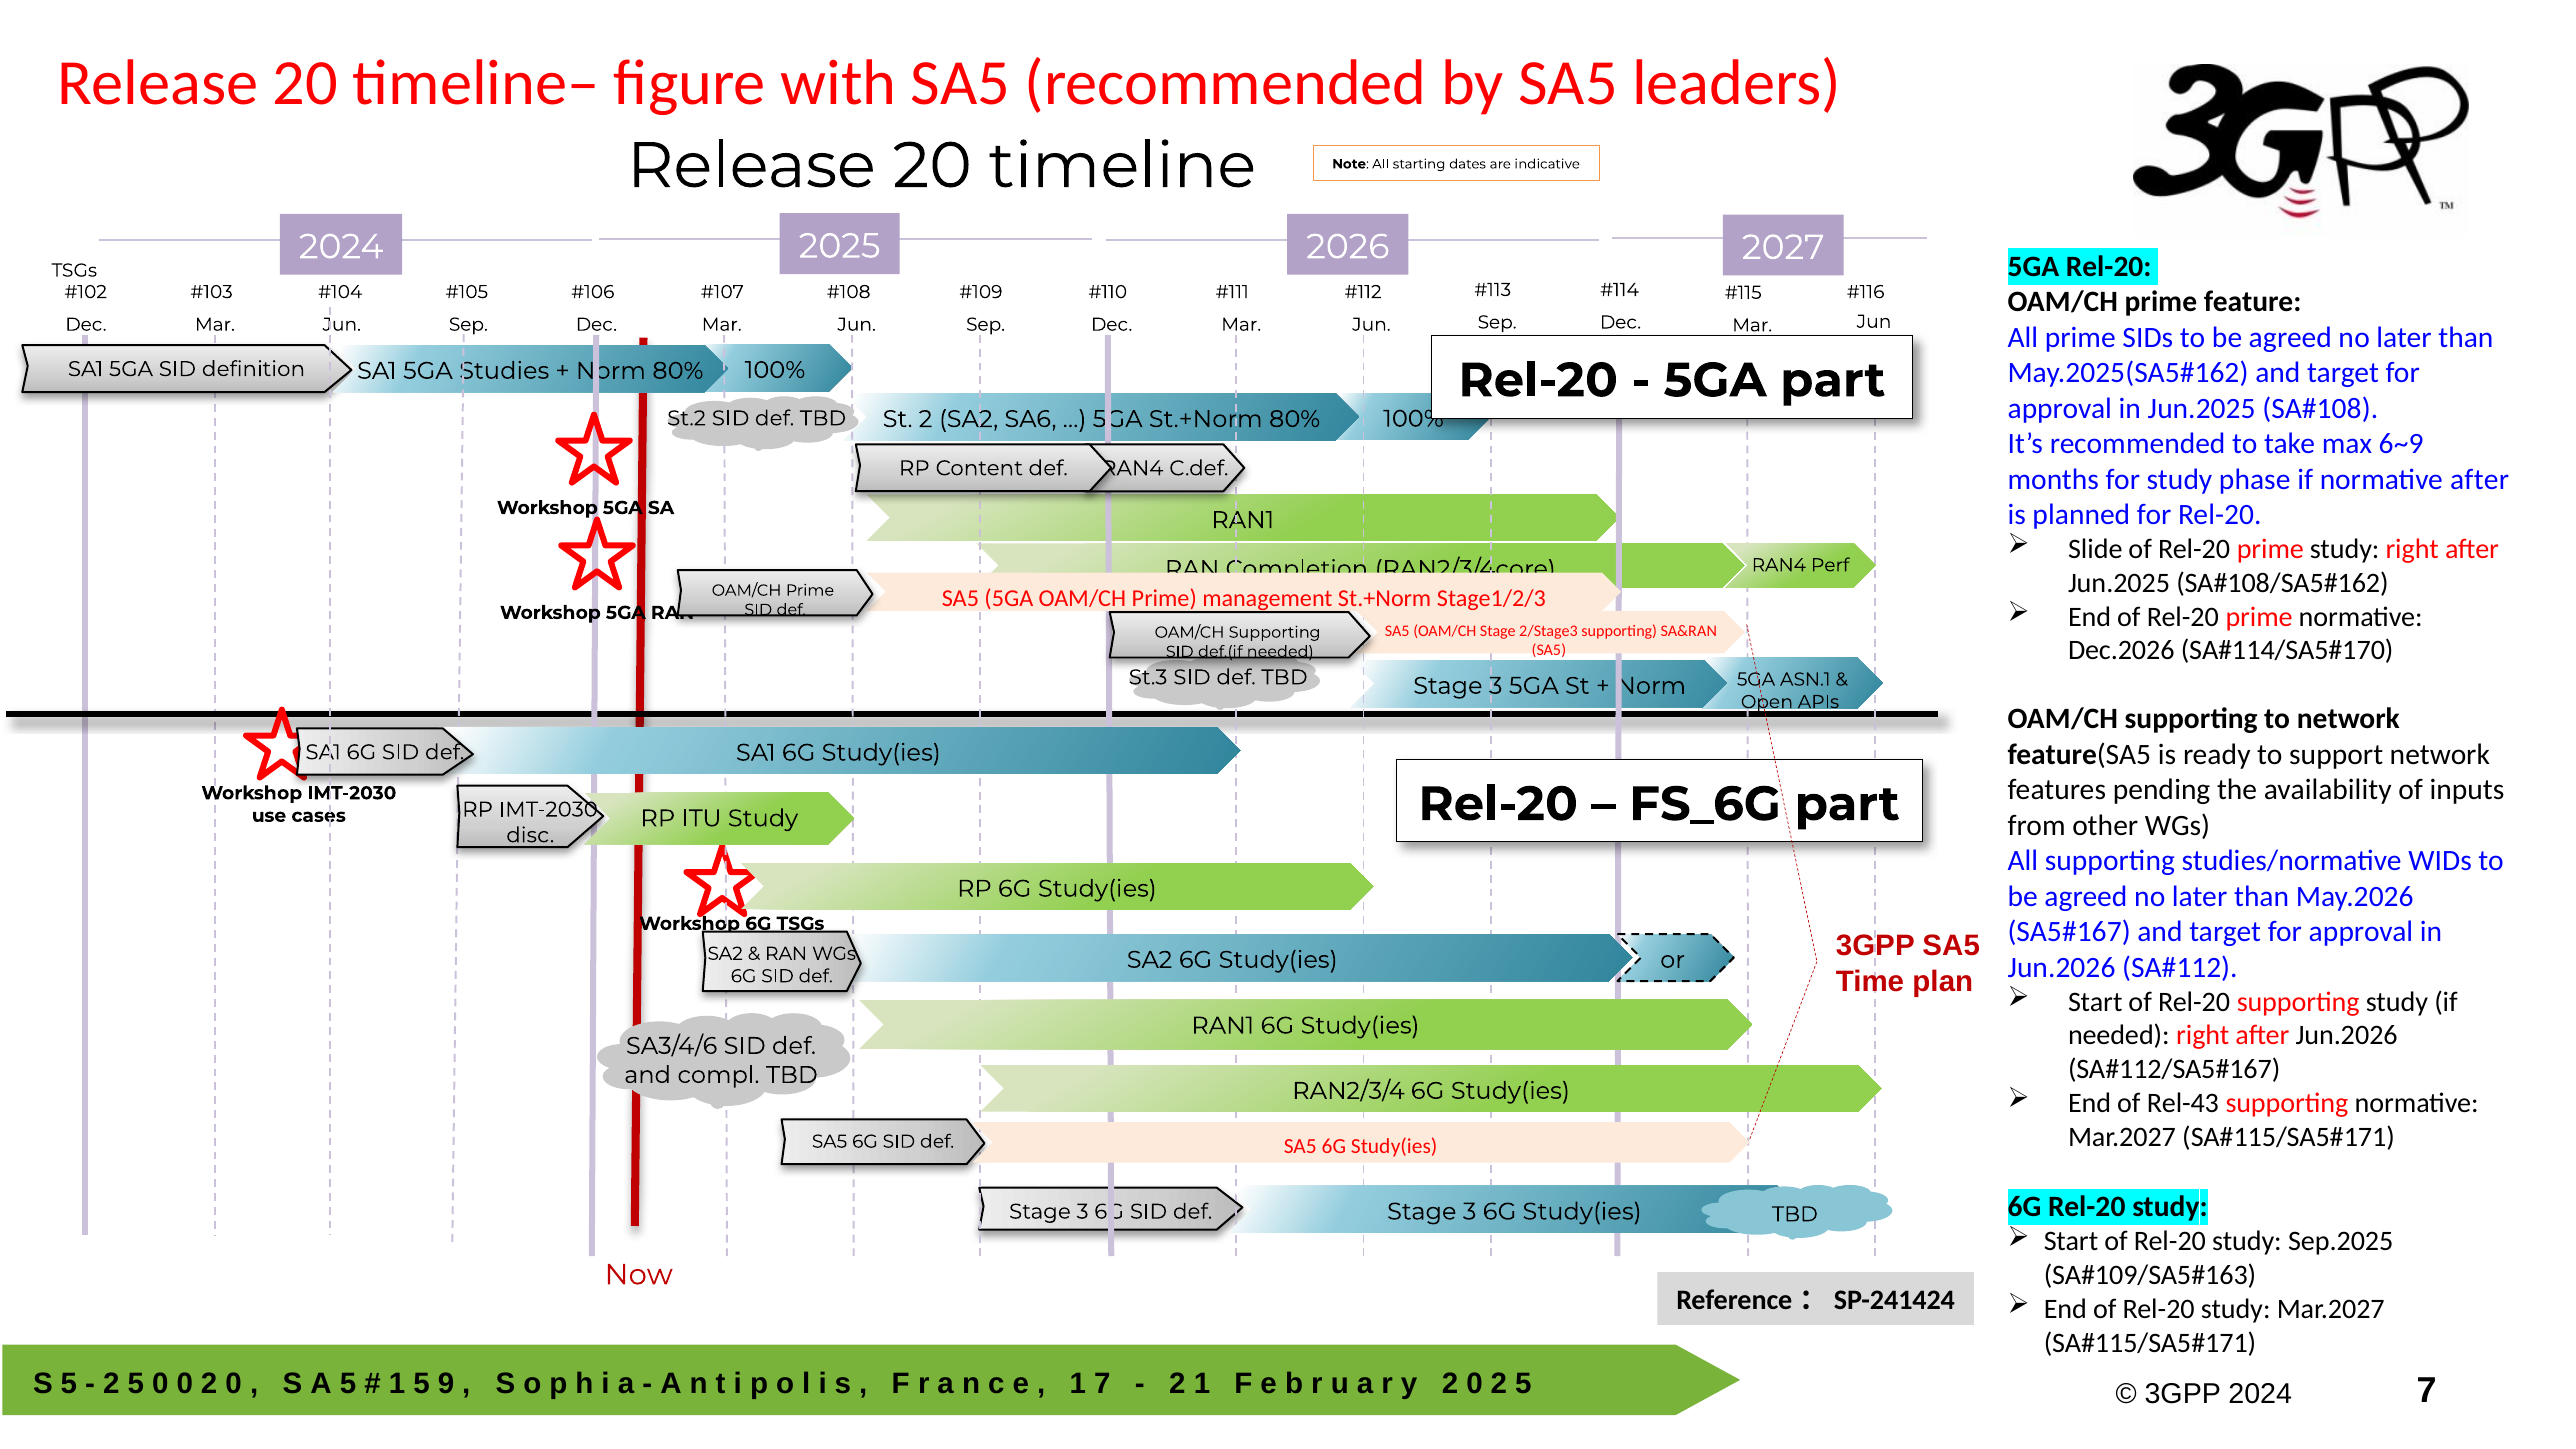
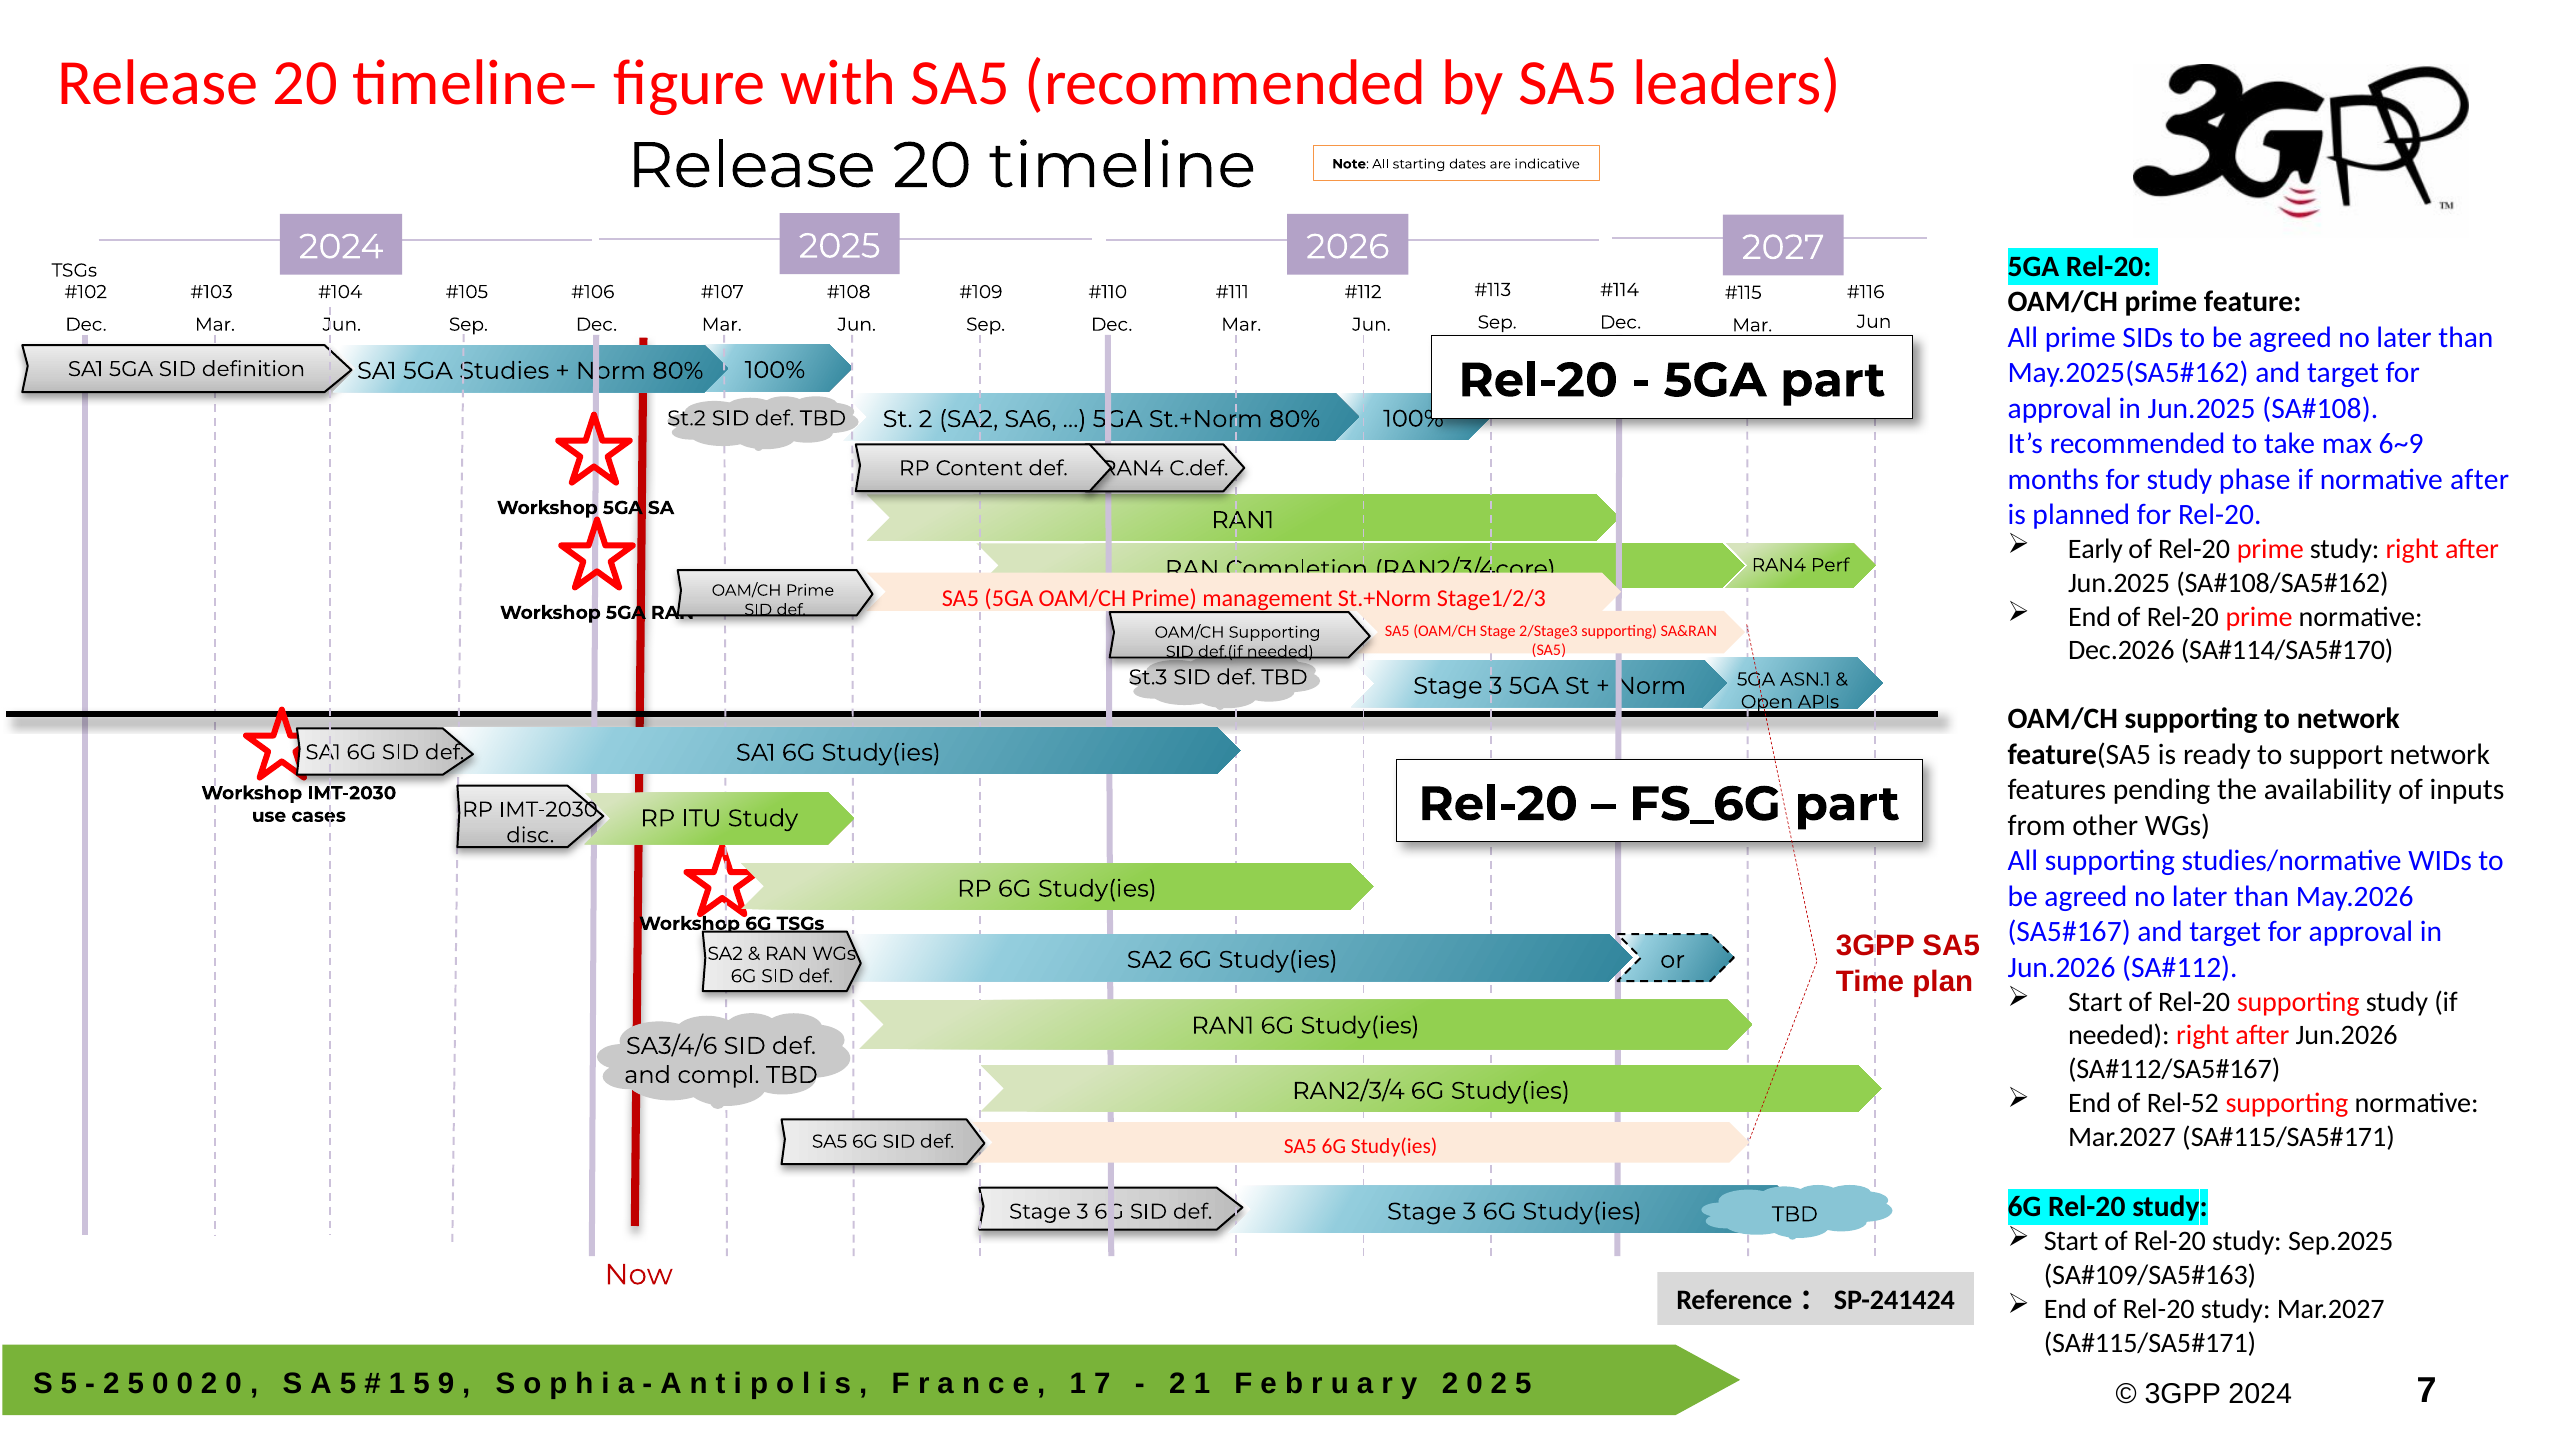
Slide: Slide -> Early
Rel-43: Rel-43 -> Rel-52
